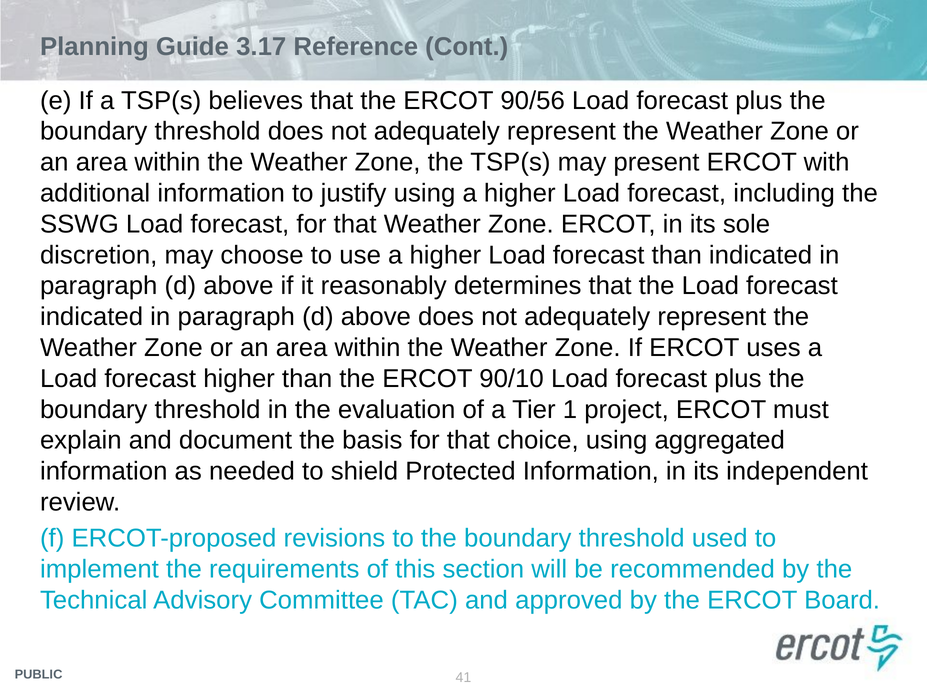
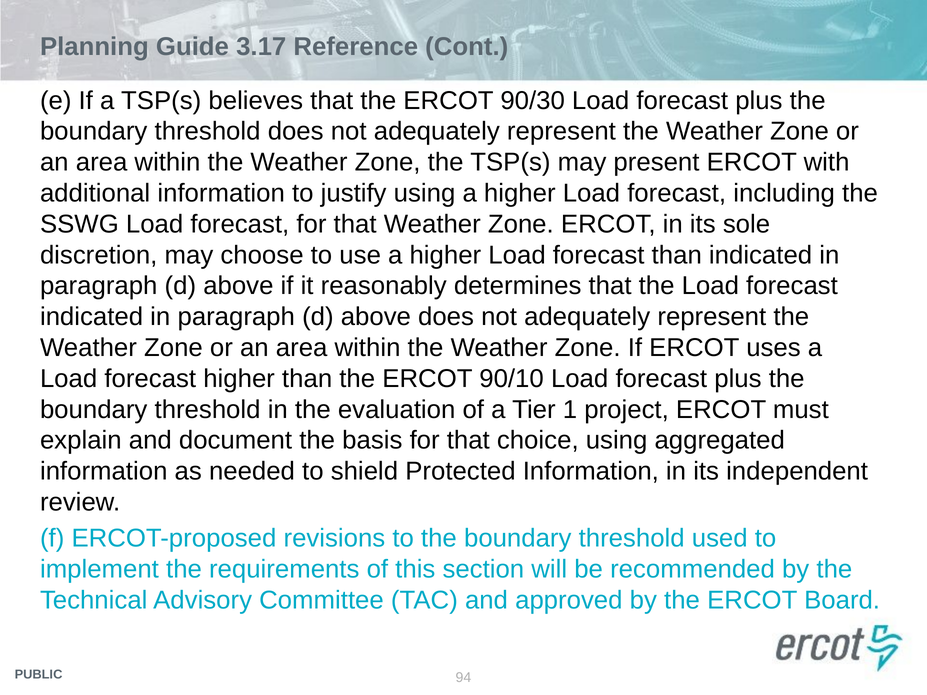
90/56: 90/56 -> 90/30
41: 41 -> 94
